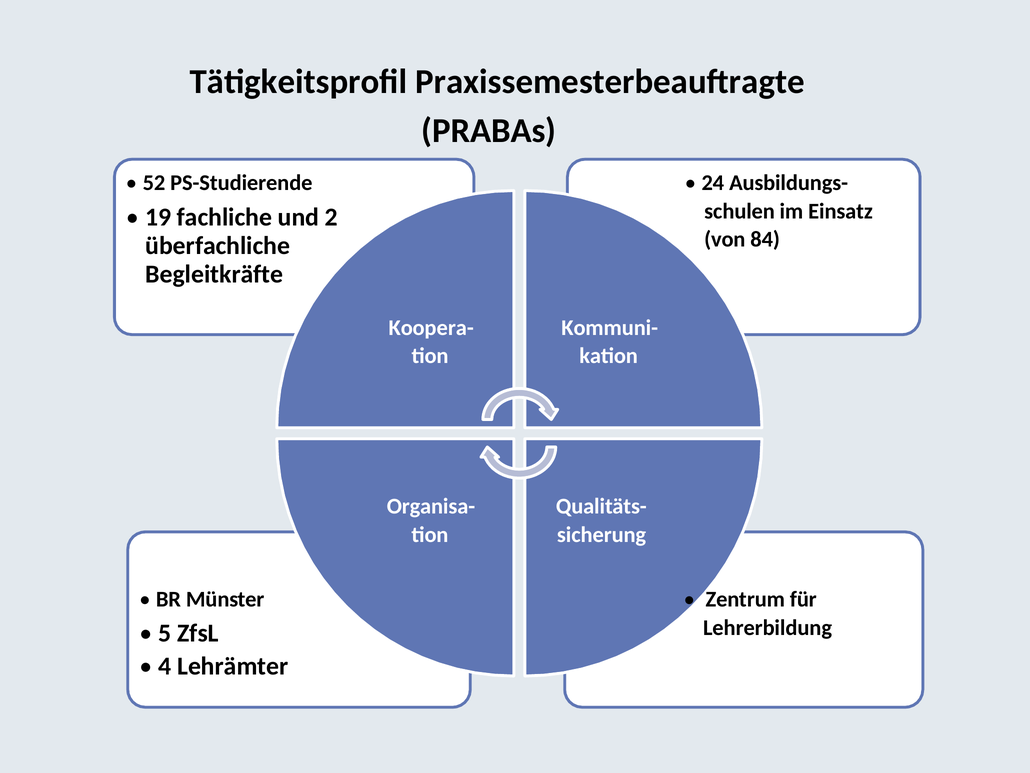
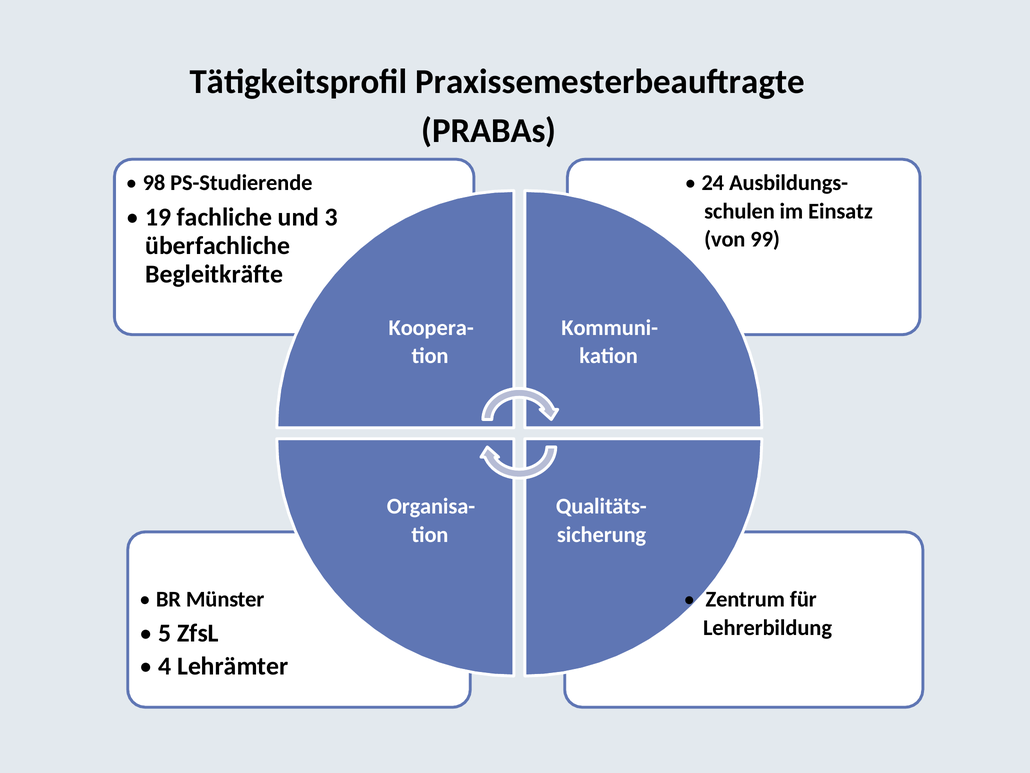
52: 52 -> 98
2: 2 -> 3
84: 84 -> 99
